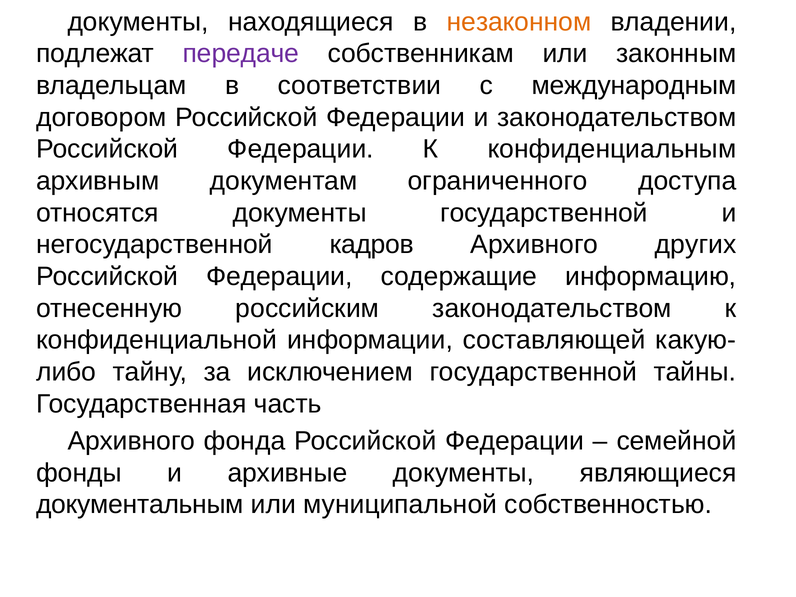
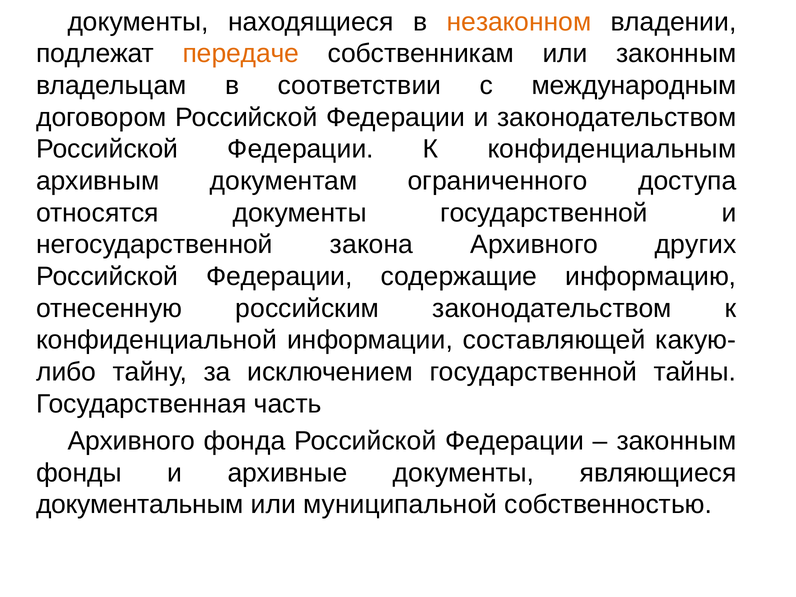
передаче colour: purple -> orange
кадров: кадров -> закона
семейной at (676, 441): семейной -> законным
